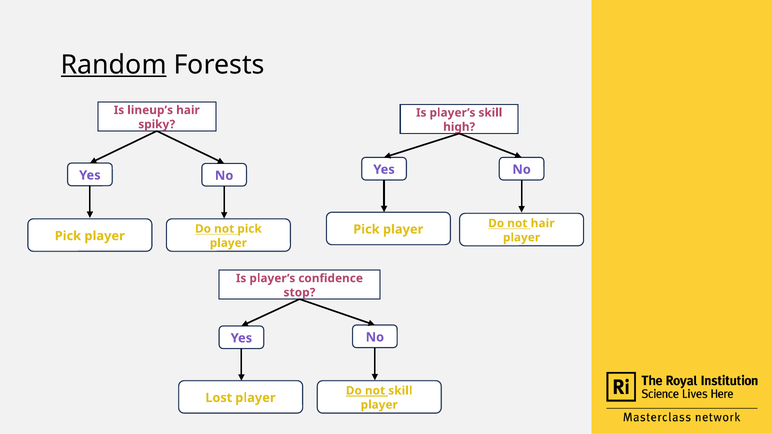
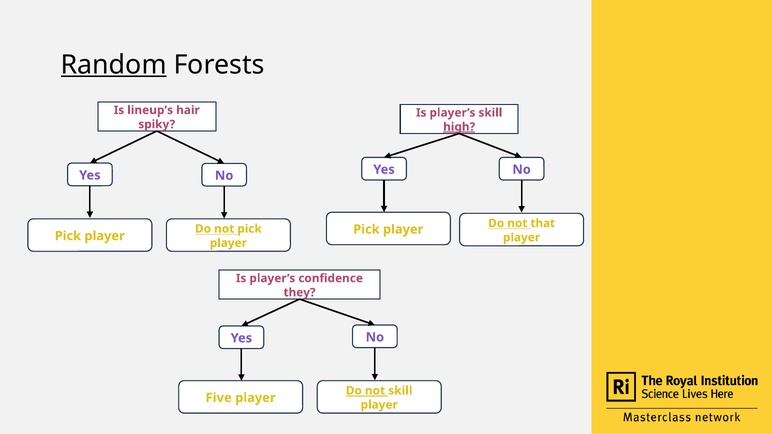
high underline: none -> present
not hair: hair -> that
stop: stop -> they
Lost: Lost -> Five
